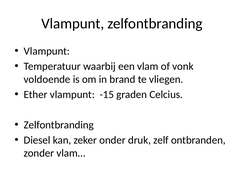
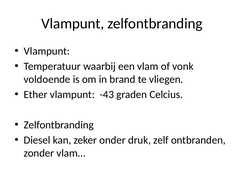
-15: -15 -> -43
